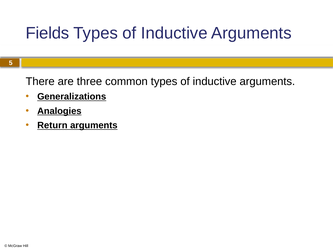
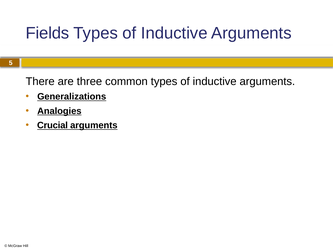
Return: Return -> Crucial
